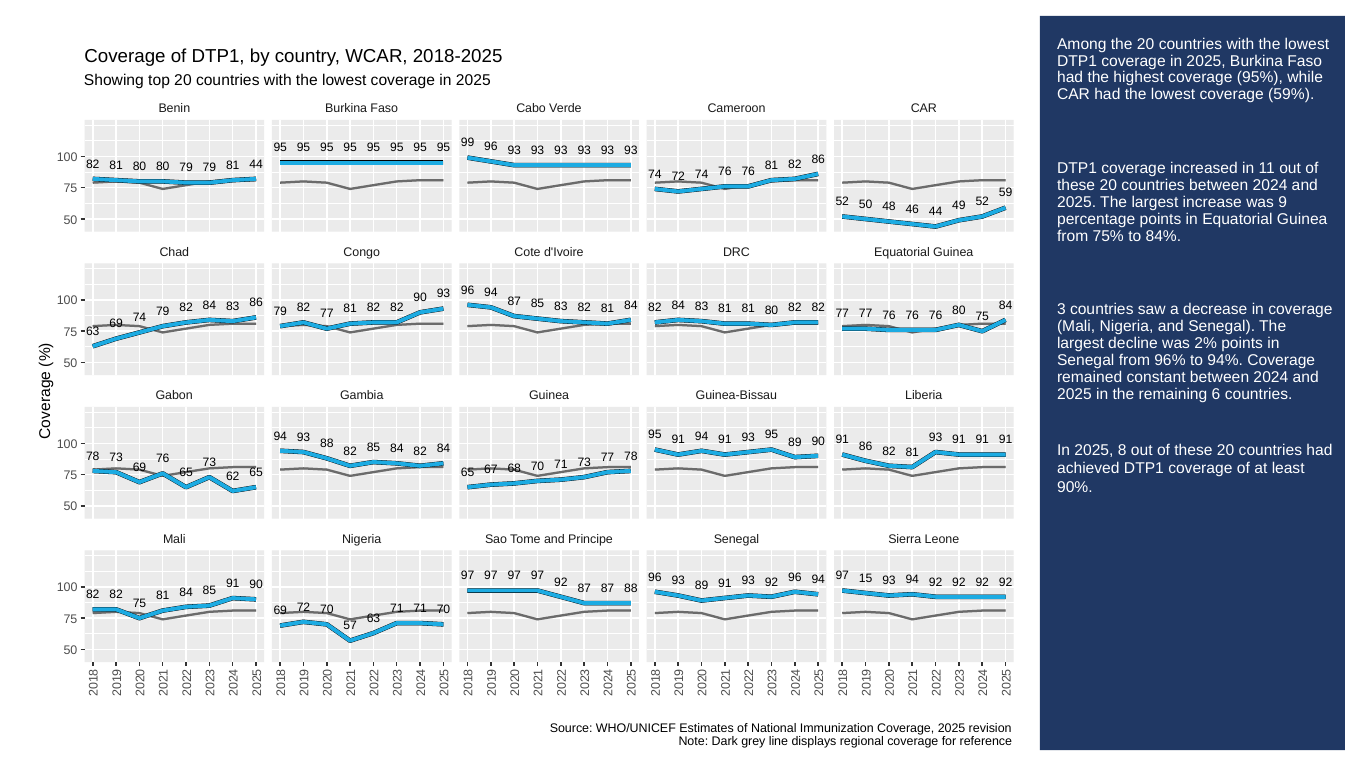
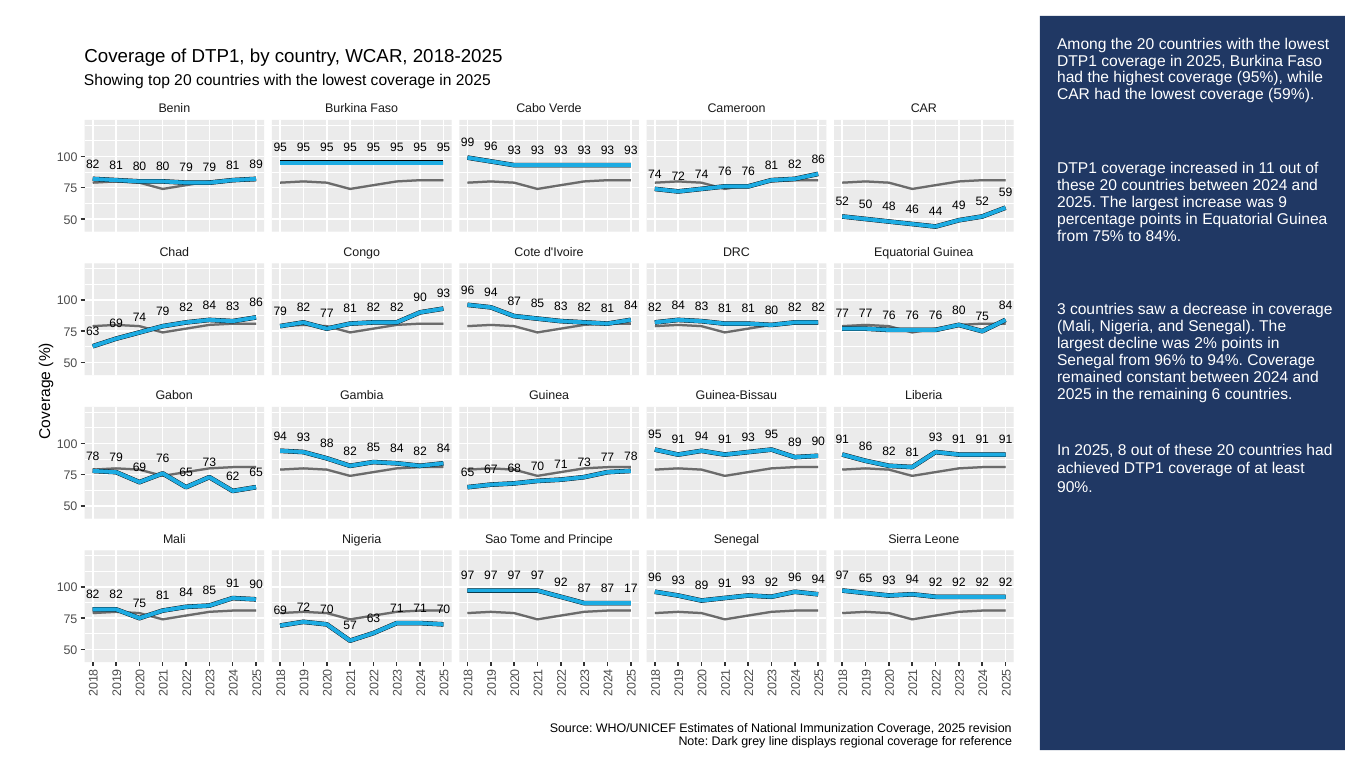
81 44: 44 -> 89
78 73: 73 -> 79
97 15: 15 -> 65
87 88: 88 -> 17
